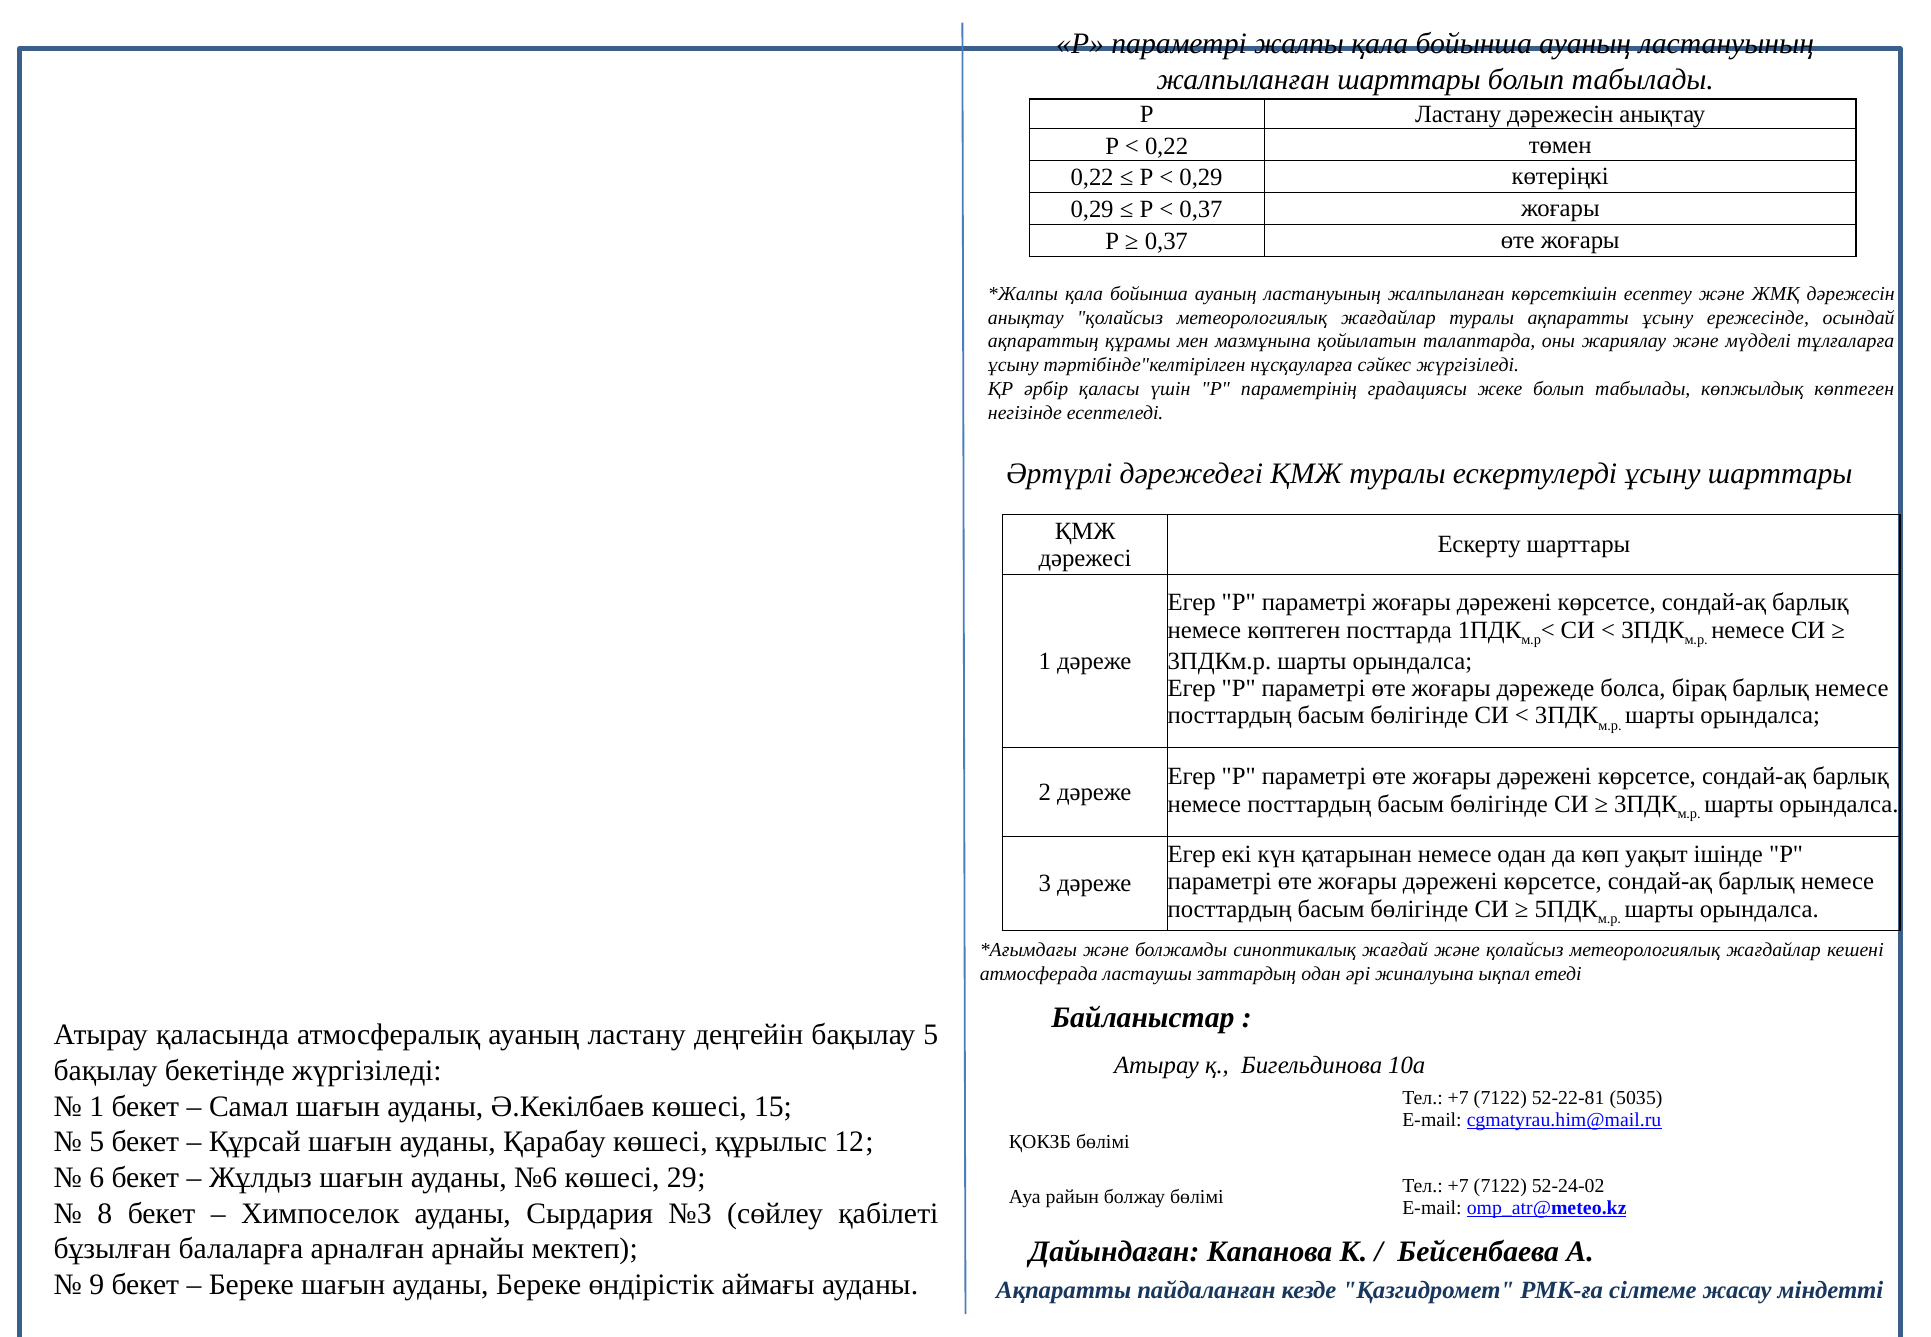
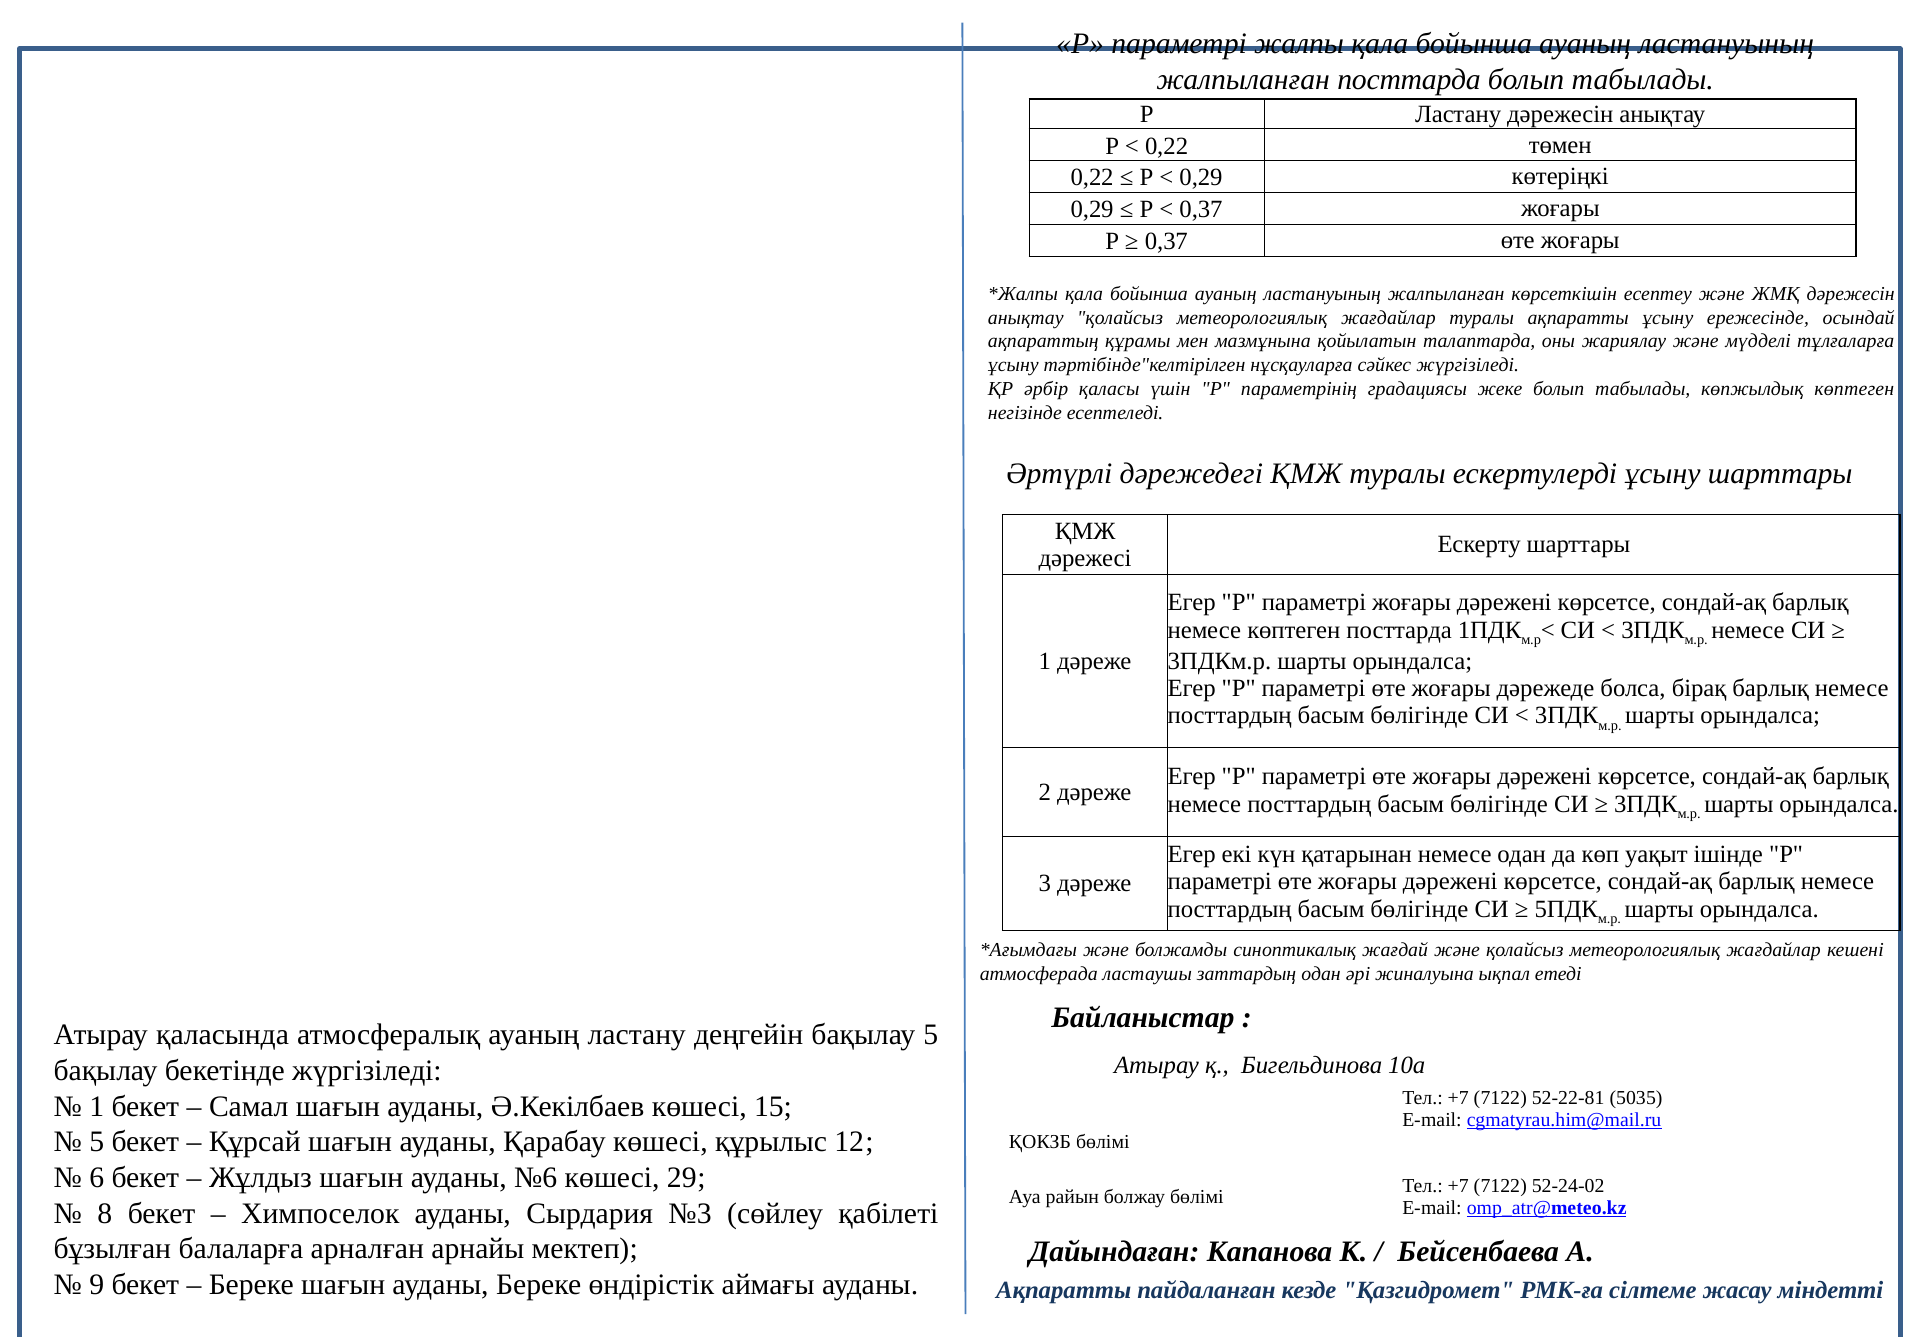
жалпыланған шарттары: шарттары -> посттарда
